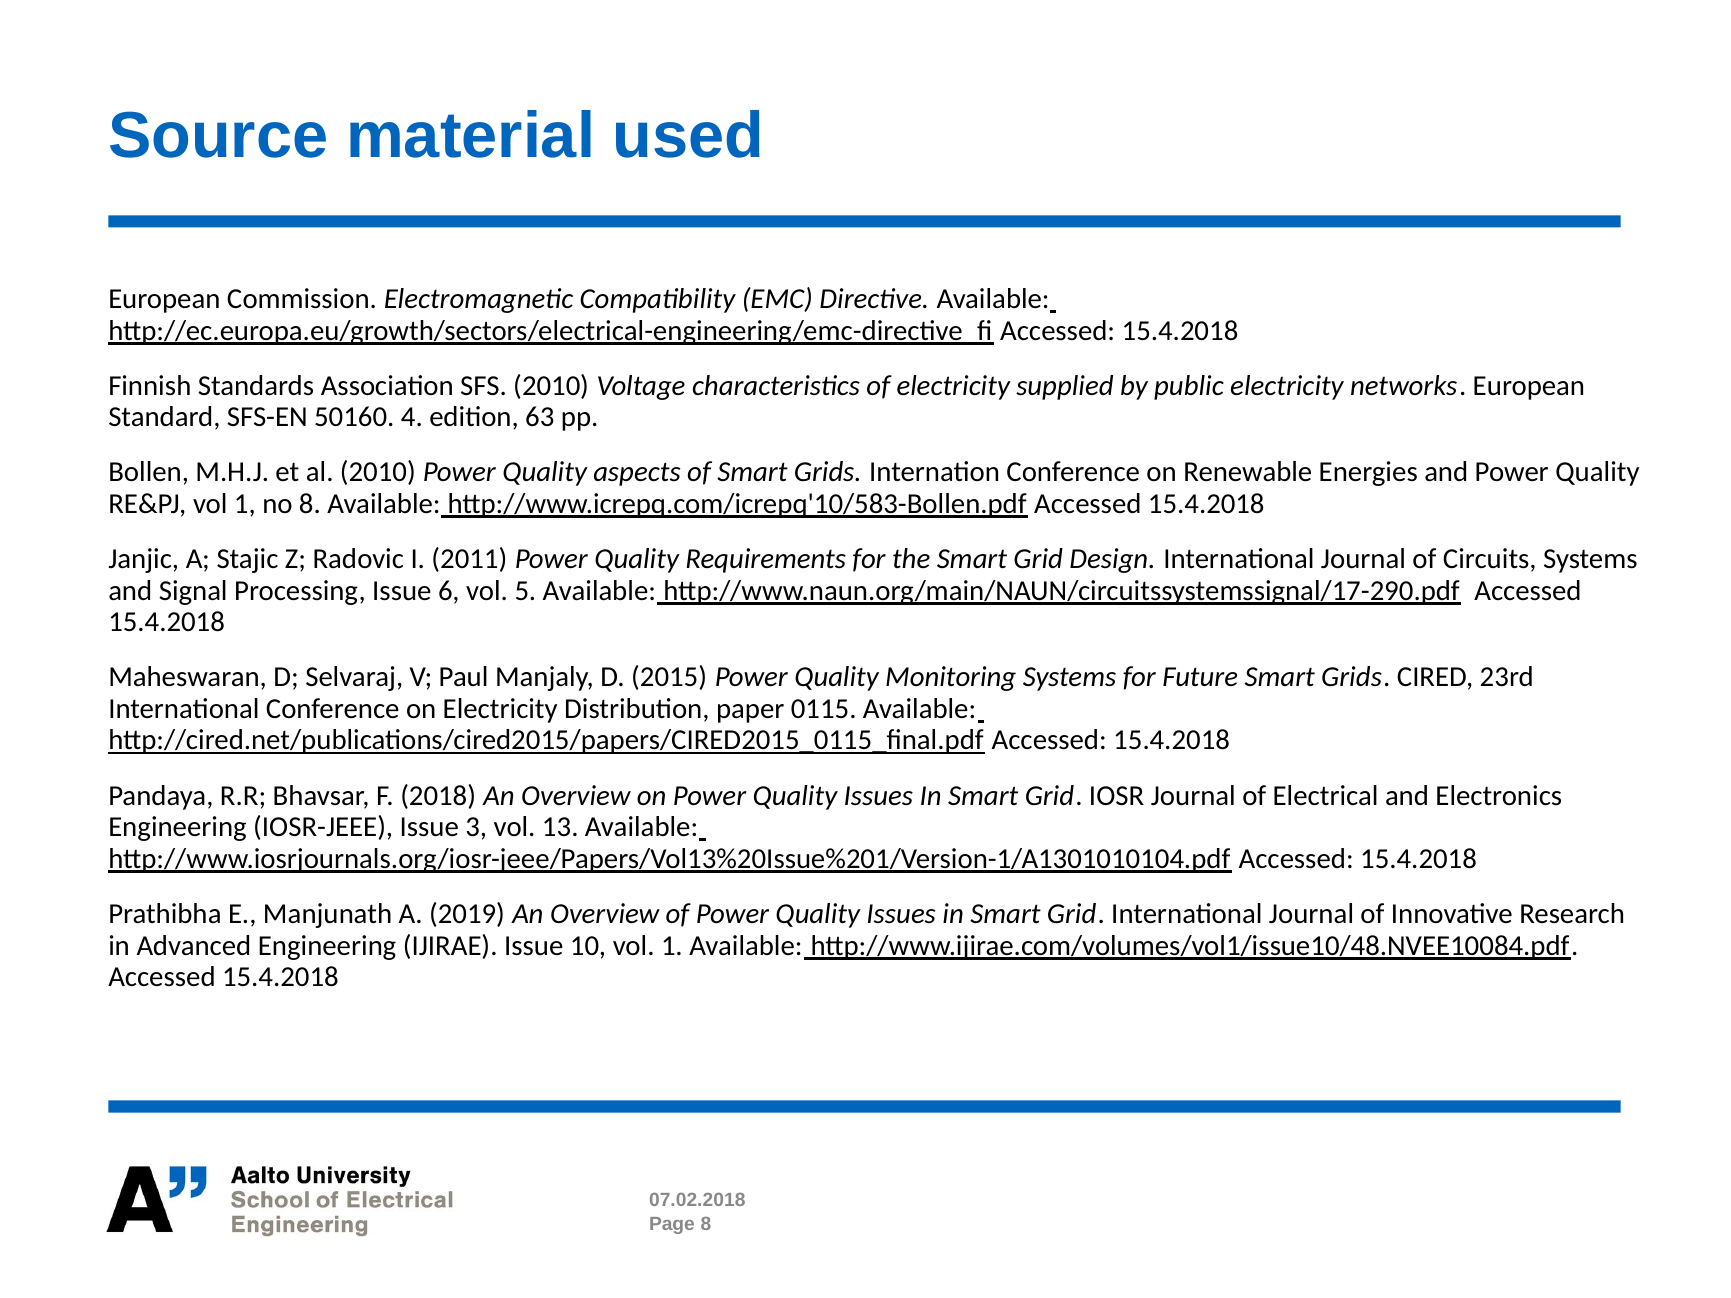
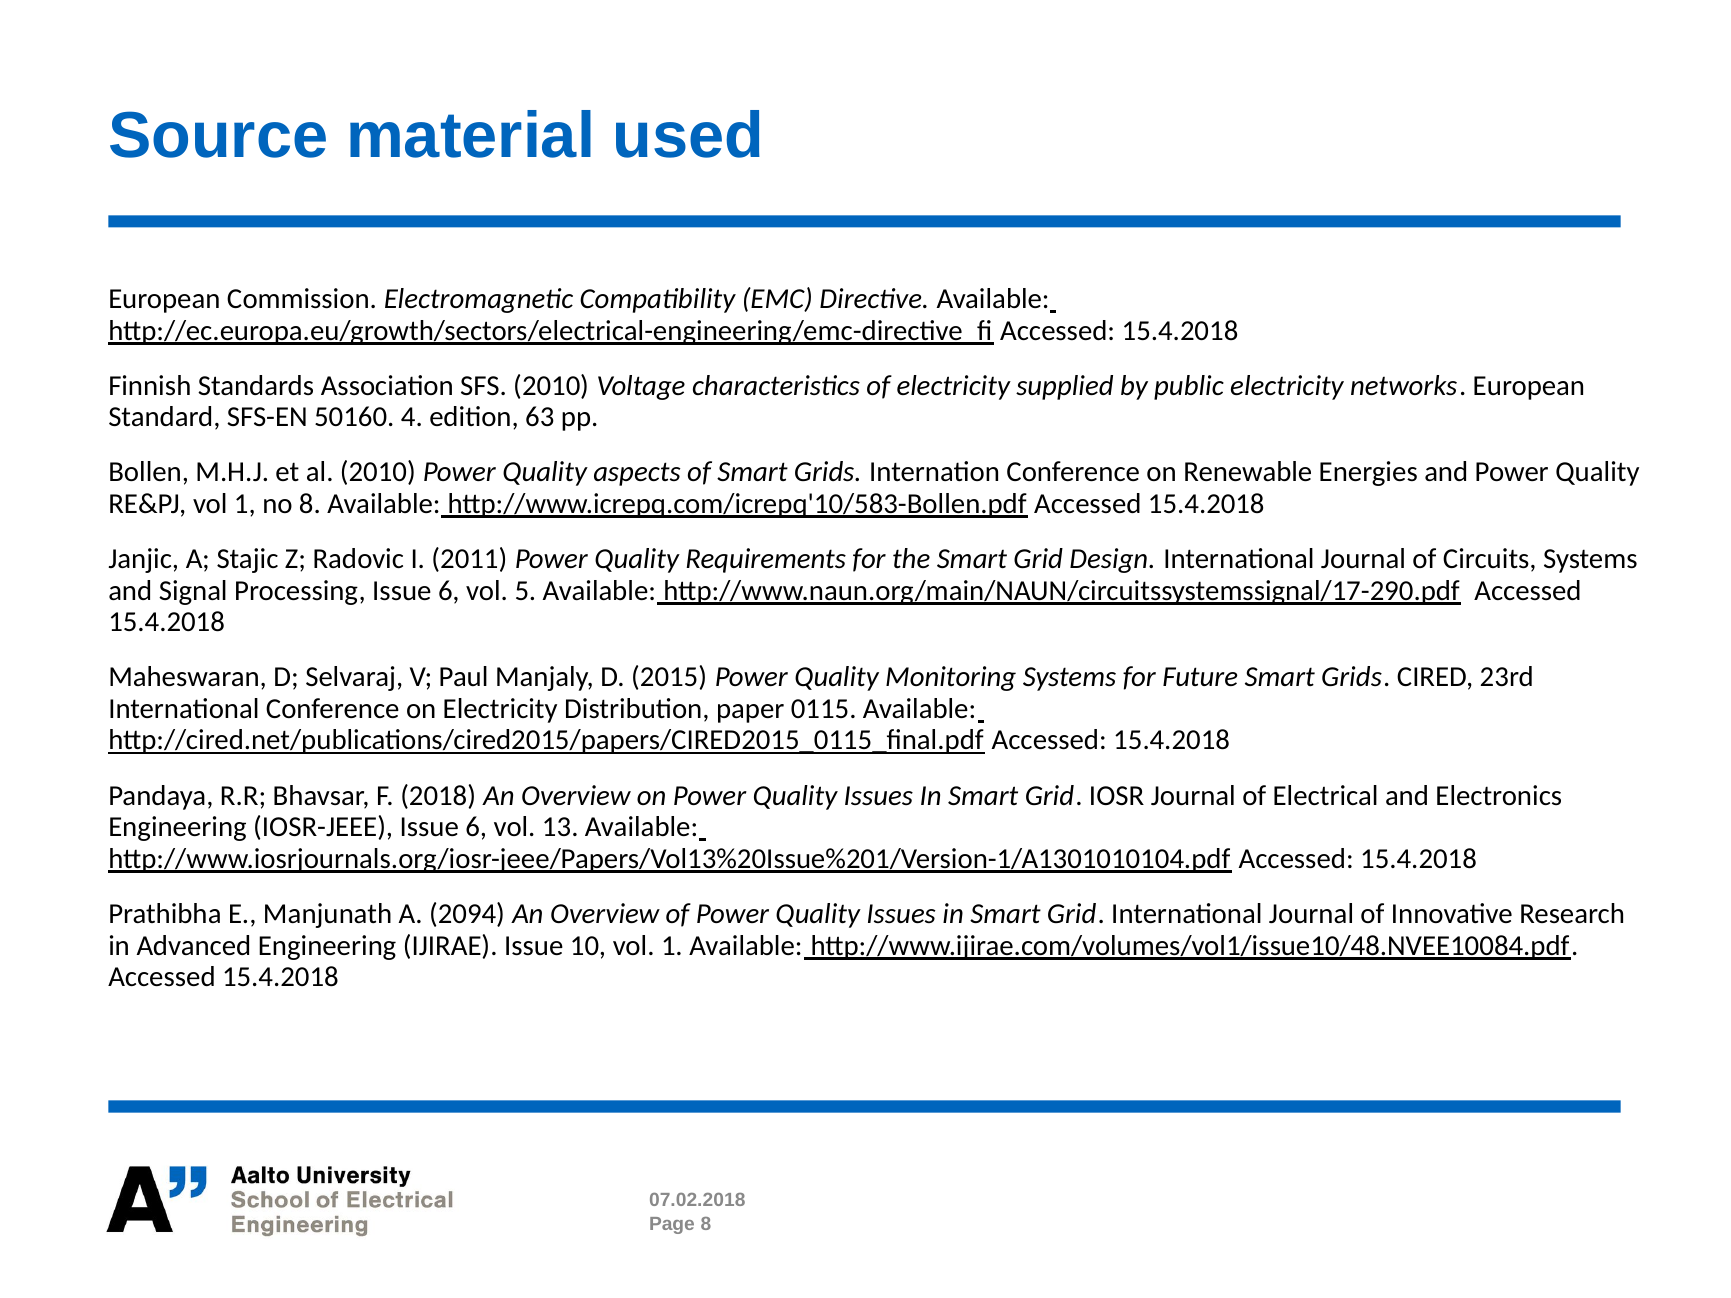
IOSR-JEEE Issue 3: 3 -> 6
2019: 2019 -> 2094
